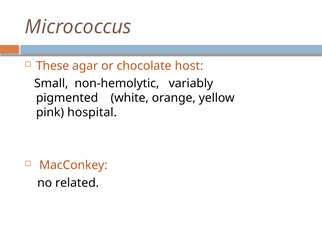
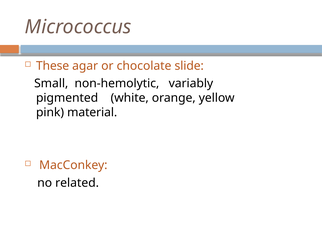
host: host -> slide
hospital: hospital -> material
